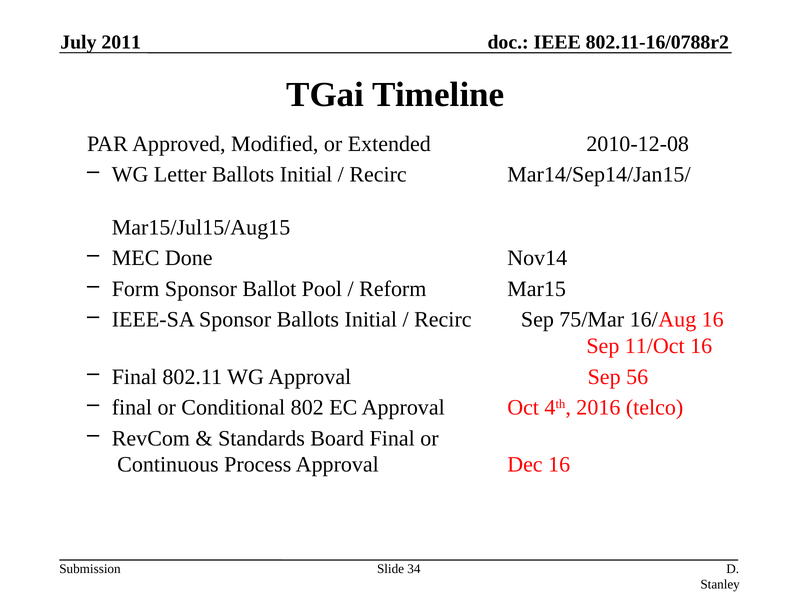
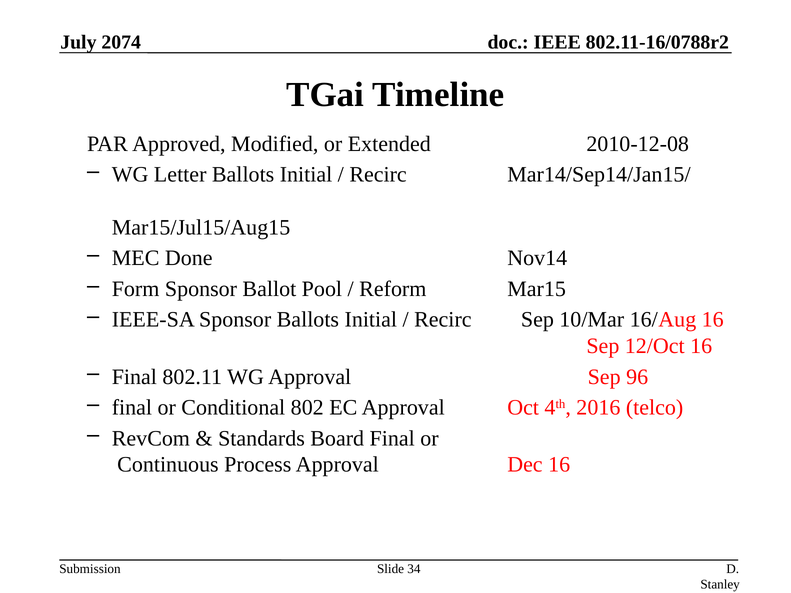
2011: 2011 -> 2074
75/Mar: 75/Mar -> 10/Mar
11/Oct: 11/Oct -> 12/Oct
56: 56 -> 96
